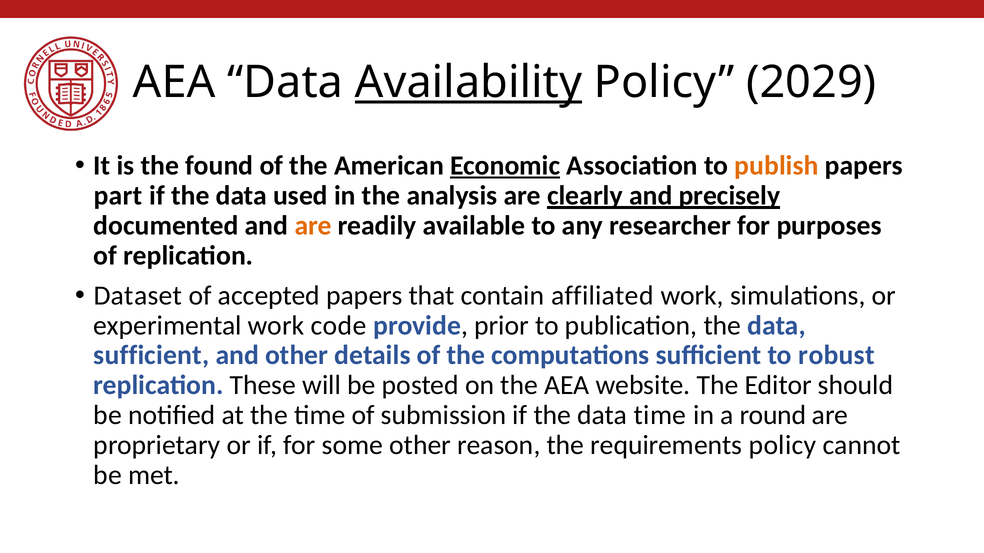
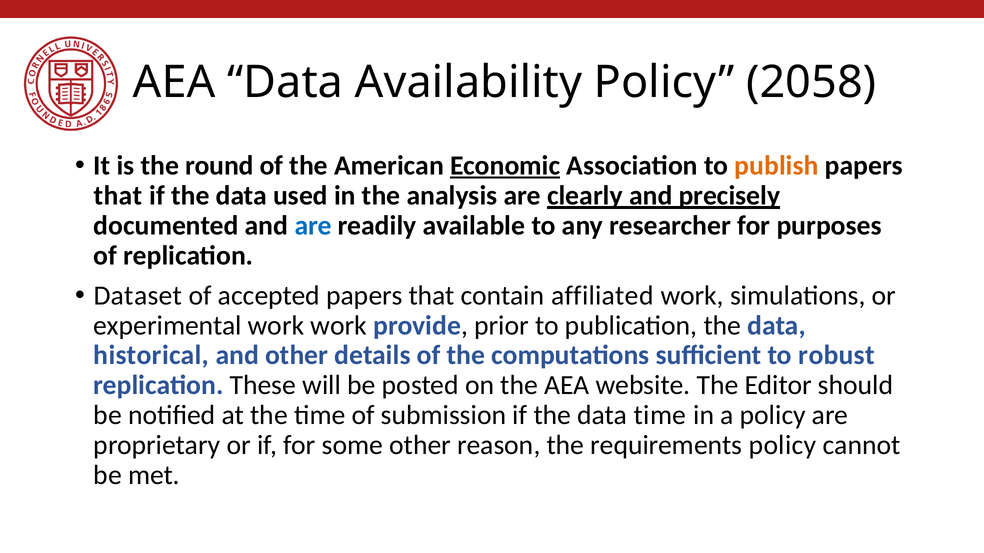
Availability underline: present -> none
2029: 2029 -> 2058
found: found -> round
part at (118, 196): part -> that
are at (313, 226) colour: orange -> blue
work code: code -> work
sufficient at (151, 356): sufficient -> historical
a round: round -> policy
